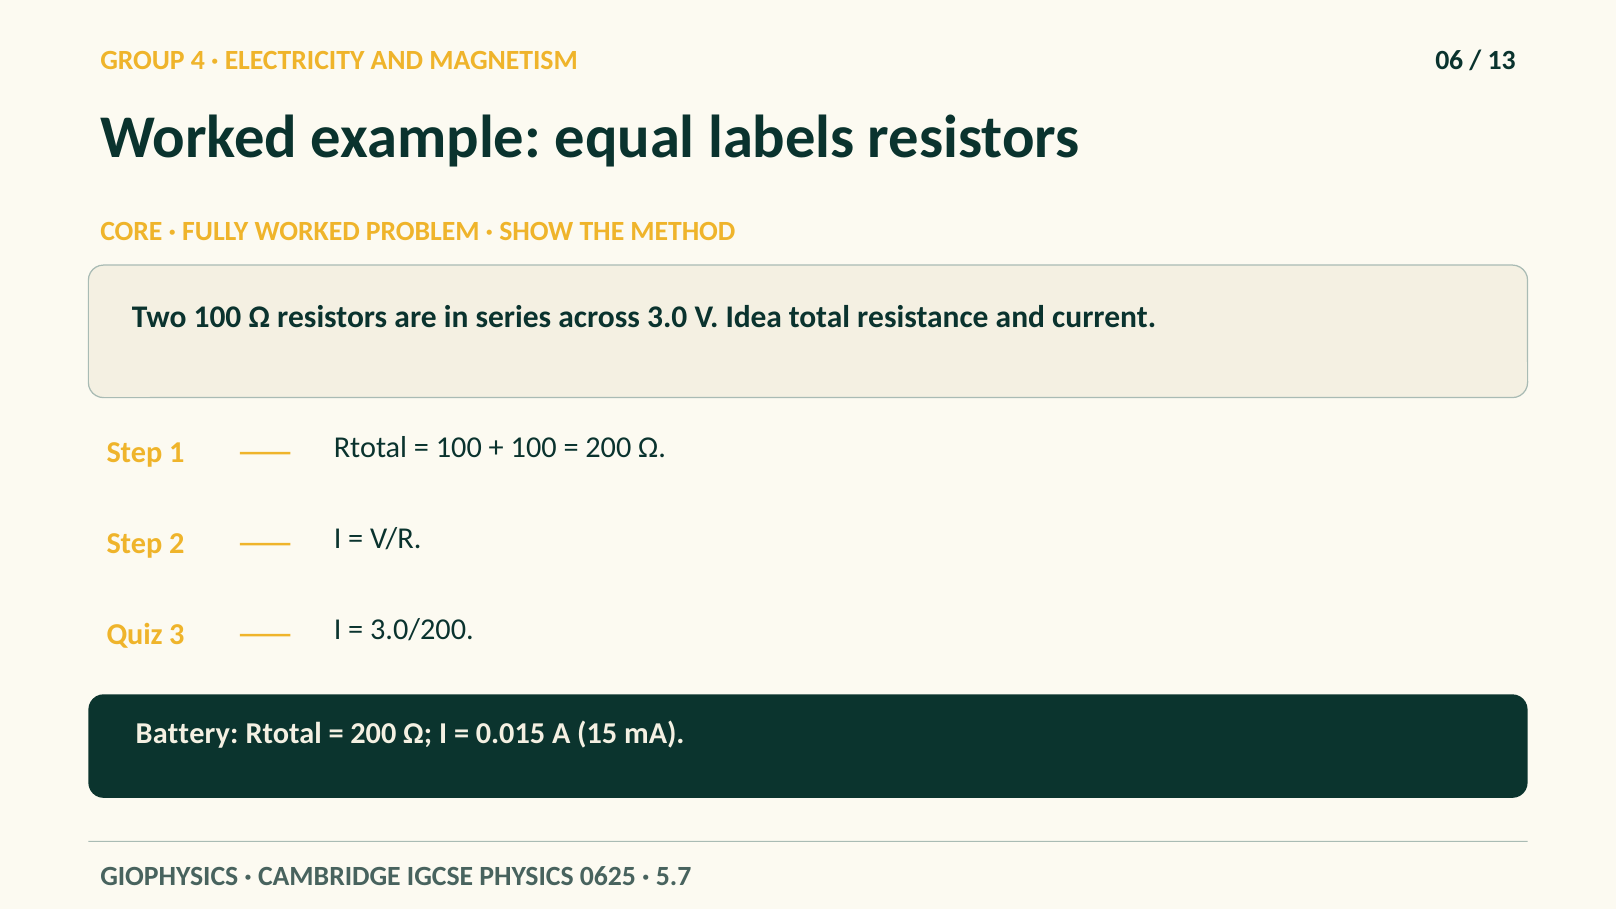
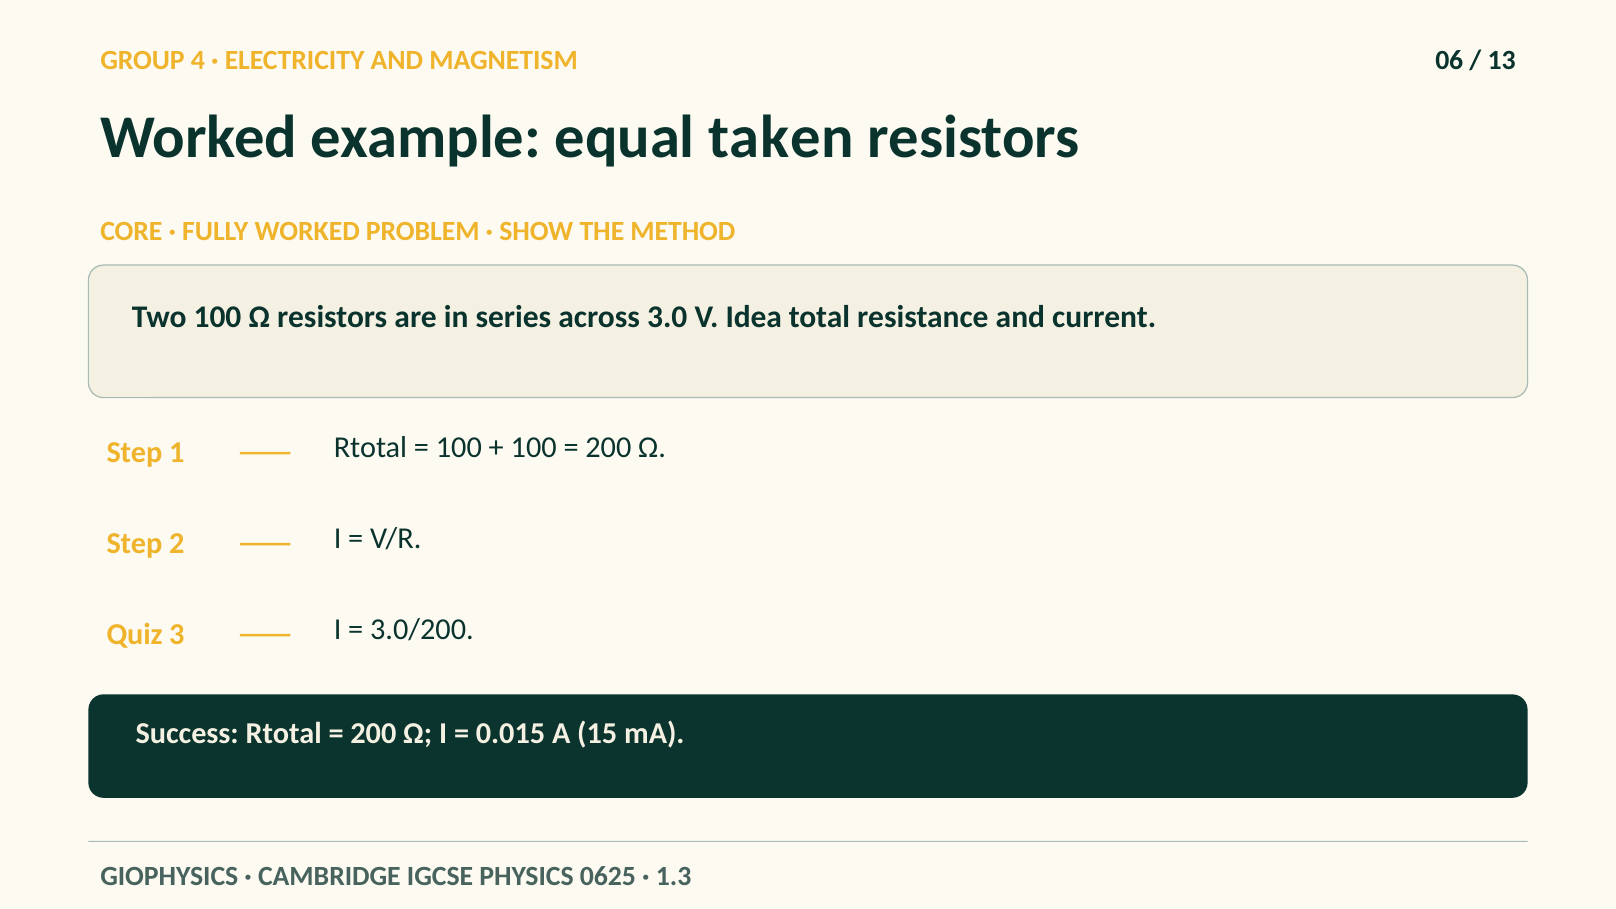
labels: labels -> taken
Battery: Battery -> Success
5.7: 5.7 -> 1.3
